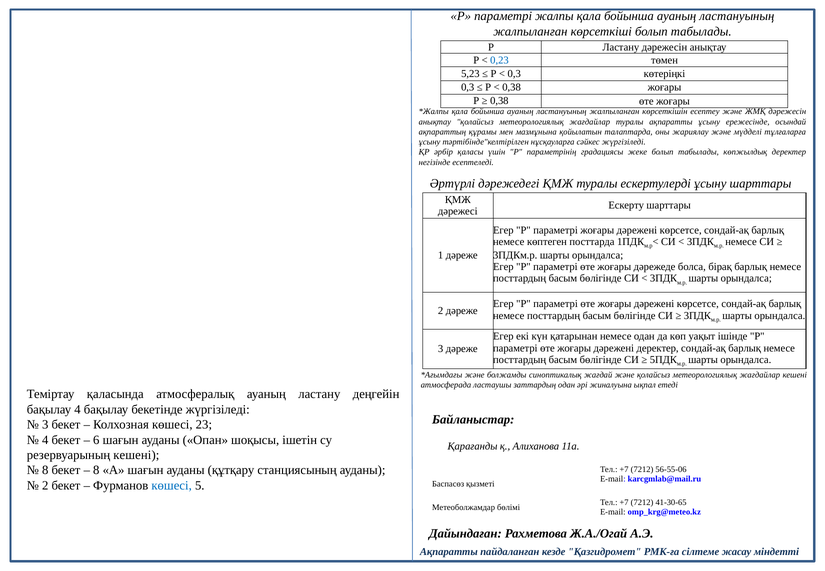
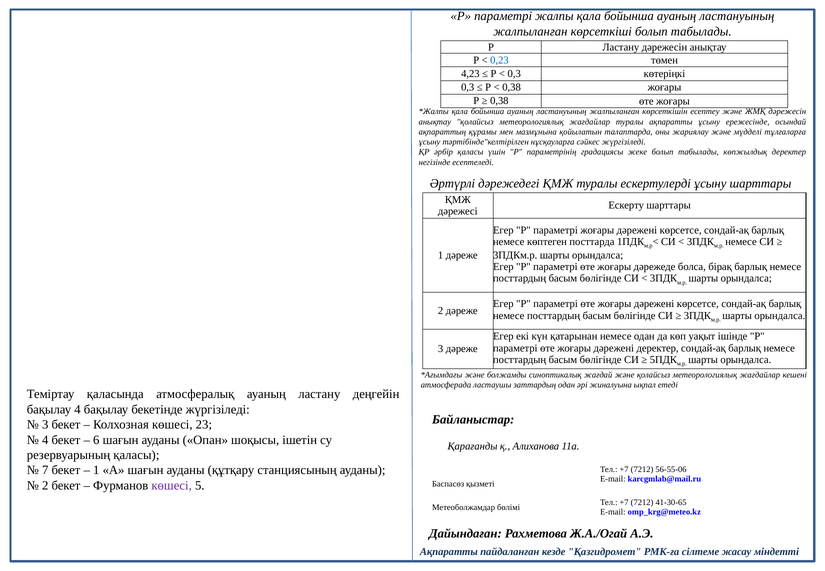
5,23: 5,23 -> 4,23
резервуарының кешені: кешені -> қаласы
8 at (45, 470): 8 -> 7
8 at (96, 470): 8 -> 1
көшесі at (172, 486) colour: blue -> purple
